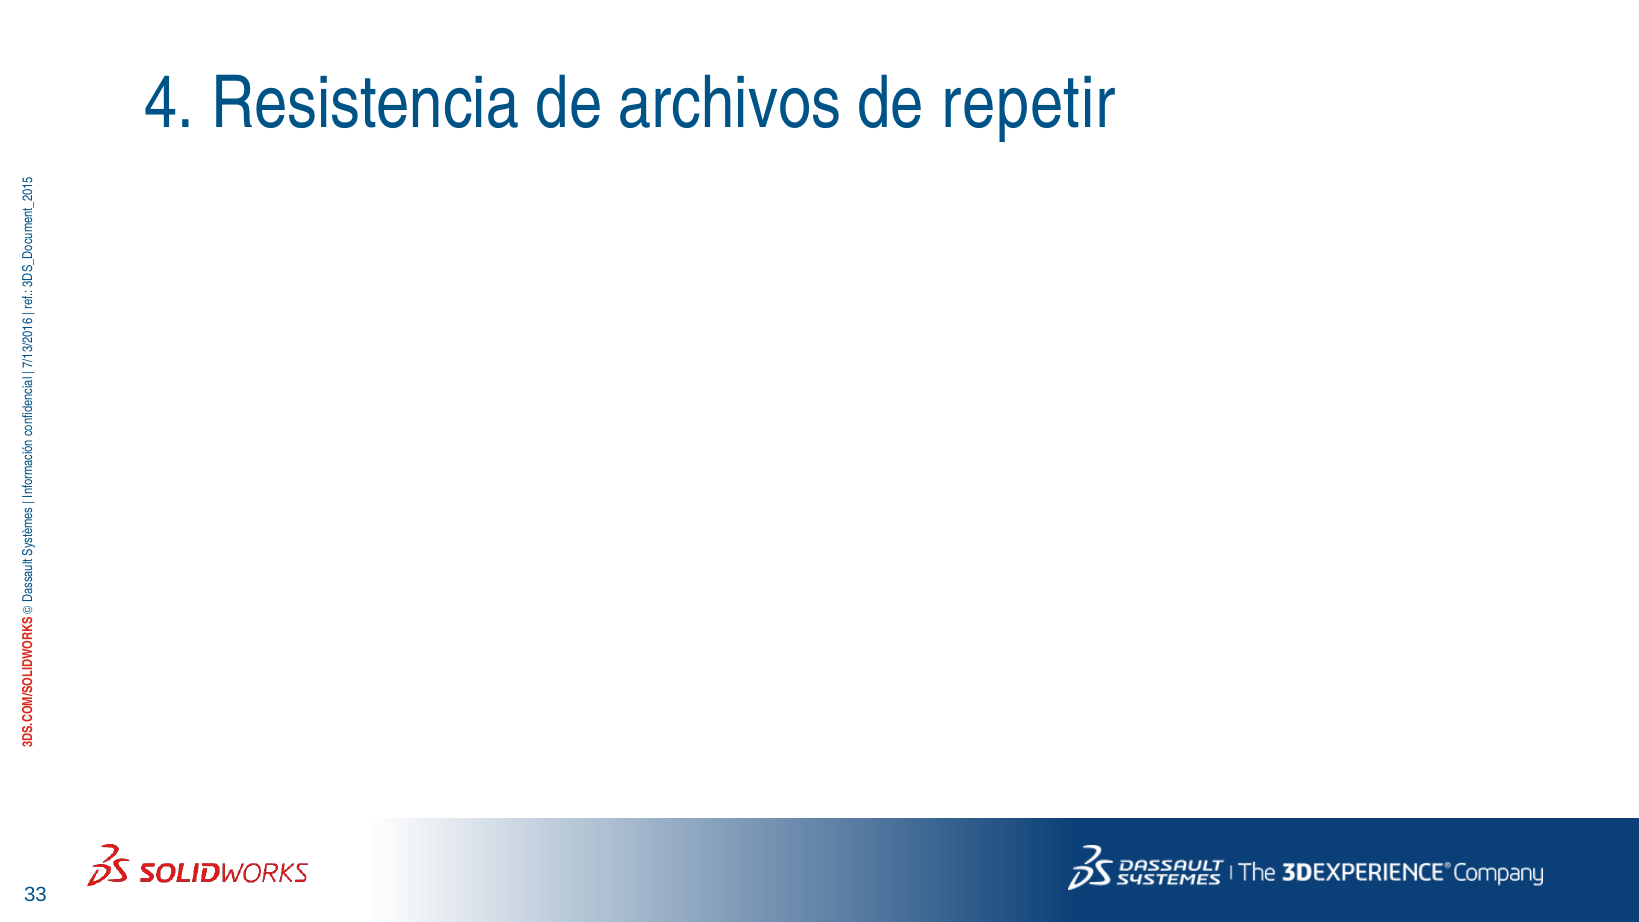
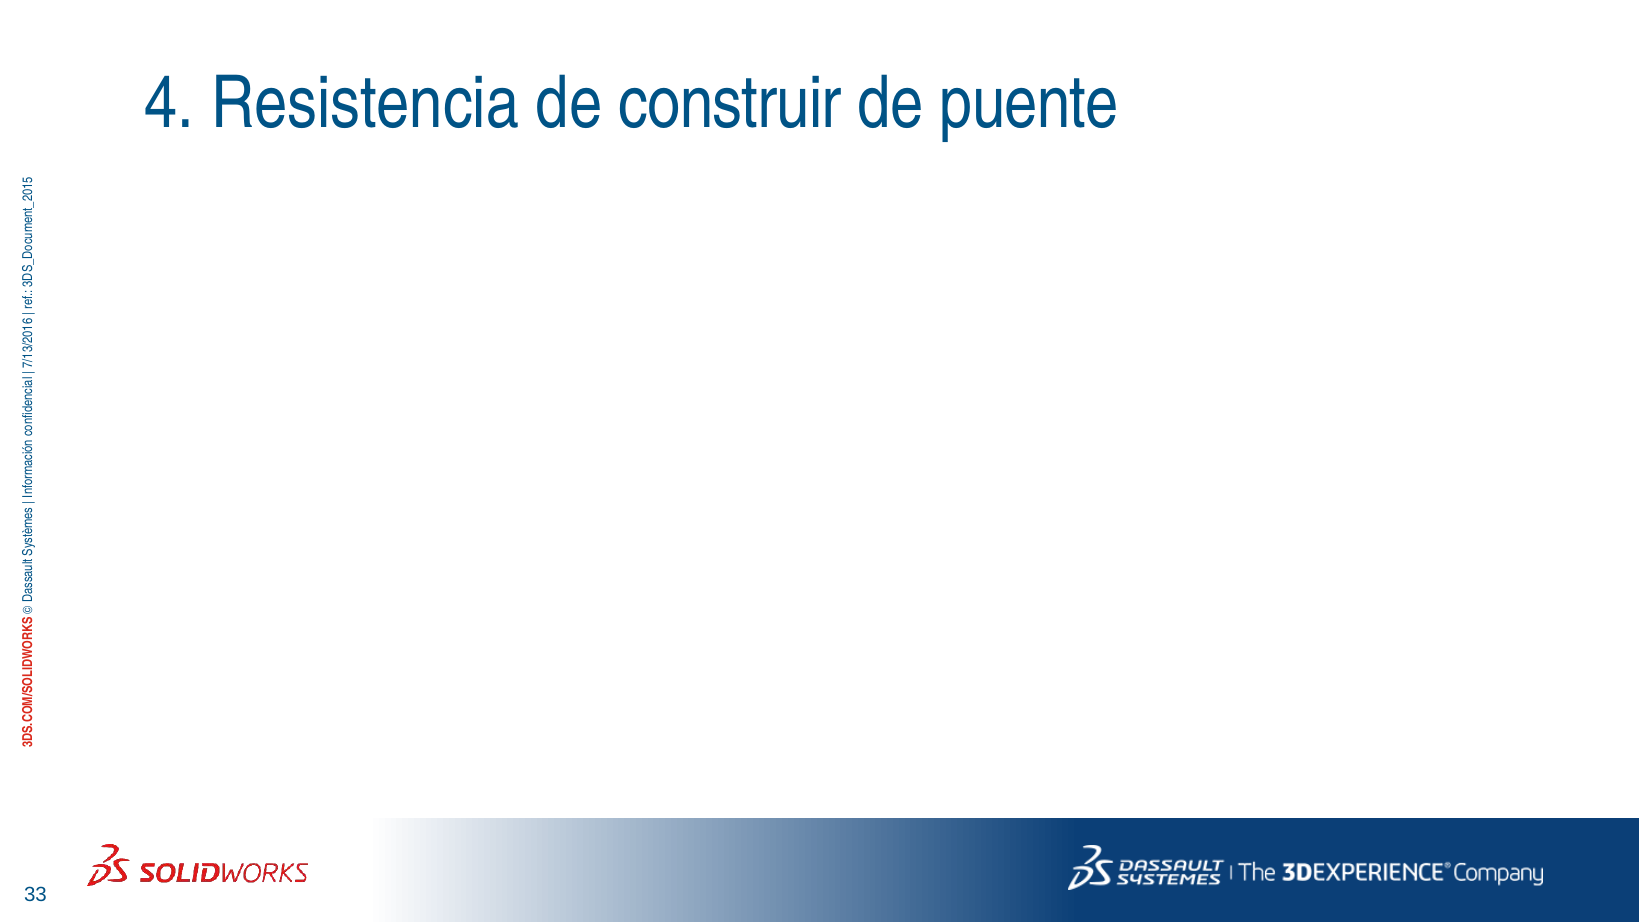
archivos: archivos -> construir
repetir: repetir -> puente
